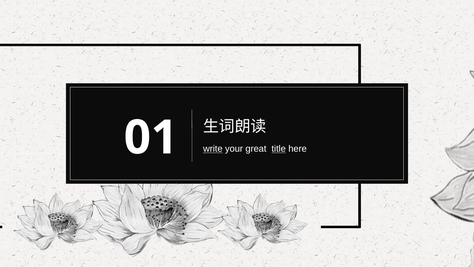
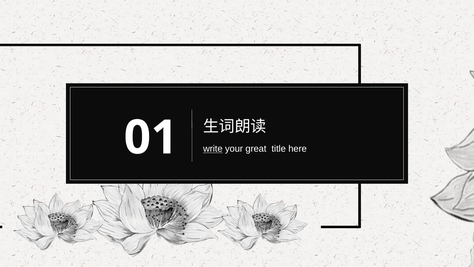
title underline: present -> none
